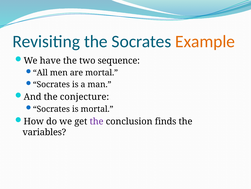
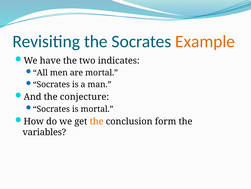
sequence: sequence -> indicates
the at (97, 121) colour: purple -> orange
finds: finds -> form
